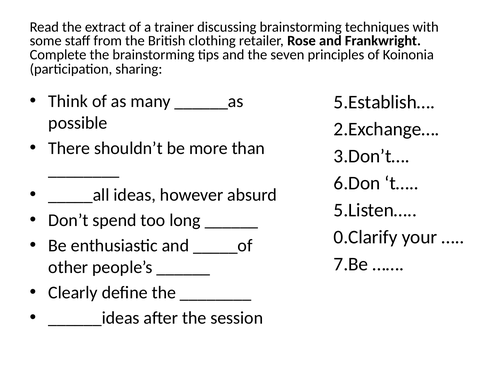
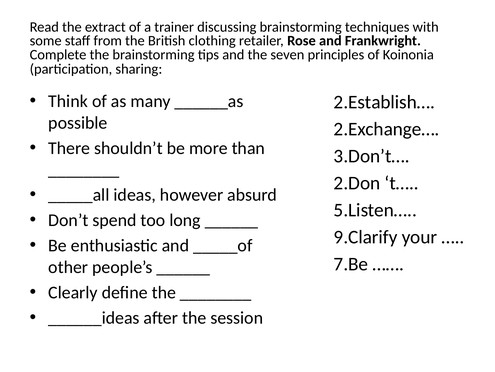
5.Establish…: 5.Establish… -> 2.Establish…
6.Don: 6.Don -> 2.Don
0.Clarify: 0.Clarify -> 9.Clarify
